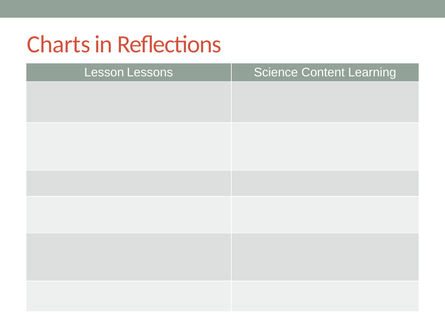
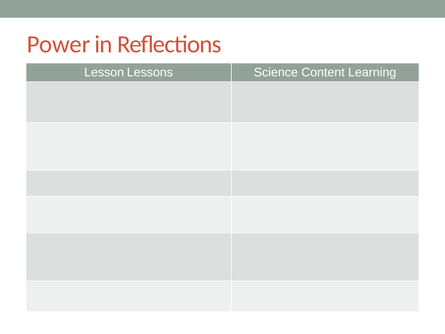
Charts: Charts -> Power
